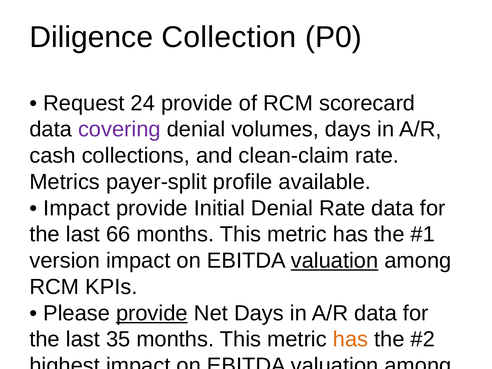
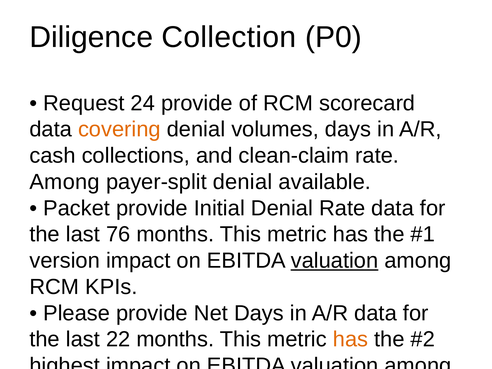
covering colour: purple -> orange
Metrics at (65, 182): Metrics -> Among
payer-split profile: profile -> denial
Impact at (76, 208): Impact -> Packet
66: 66 -> 76
provide at (152, 313) underline: present -> none
35: 35 -> 22
